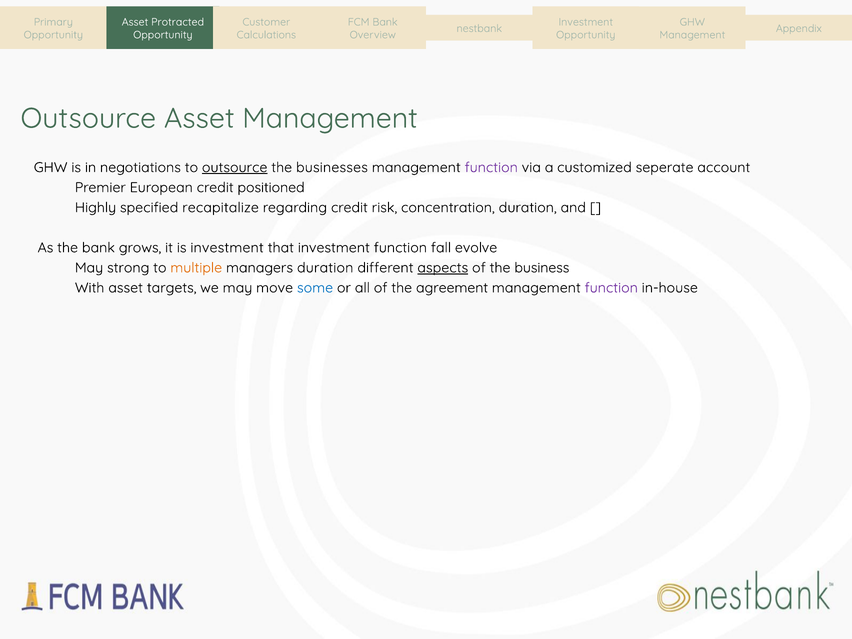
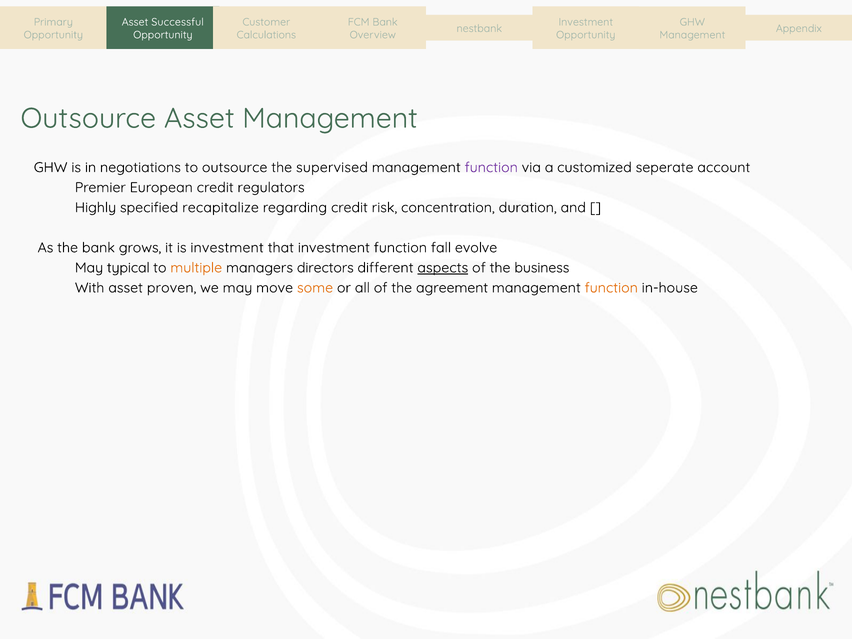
Protracted: Protracted -> Successful
outsource at (235, 167) underline: present -> none
businesses: businesses -> supervised
positioned: positioned -> regulators
strong: strong -> typical
managers duration: duration -> directors
targets: targets -> proven
some colour: blue -> orange
function at (611, 288) colour: purple -> orange
